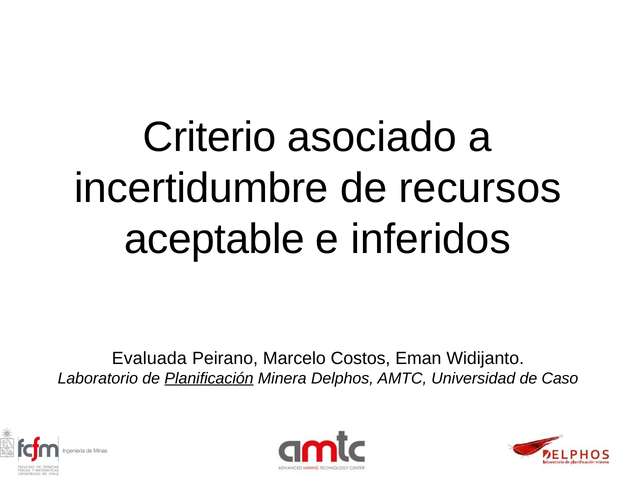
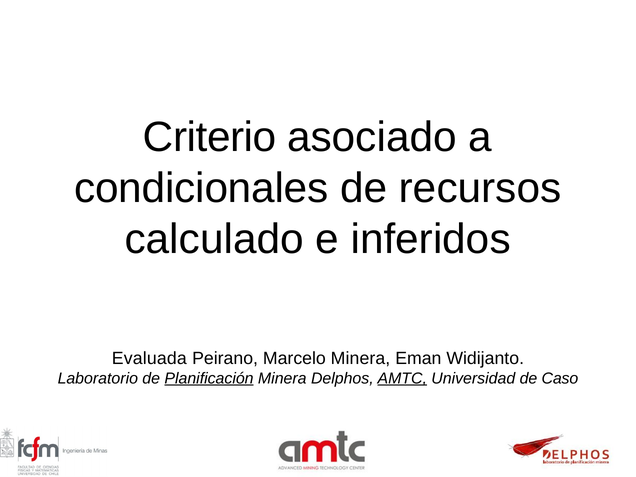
incertidumbre: incertidumbre -> condicionales
aceptable: aceptable -> calculado
Marcelo Costos: Costos -> Minera
AMTC underline: none -> present
